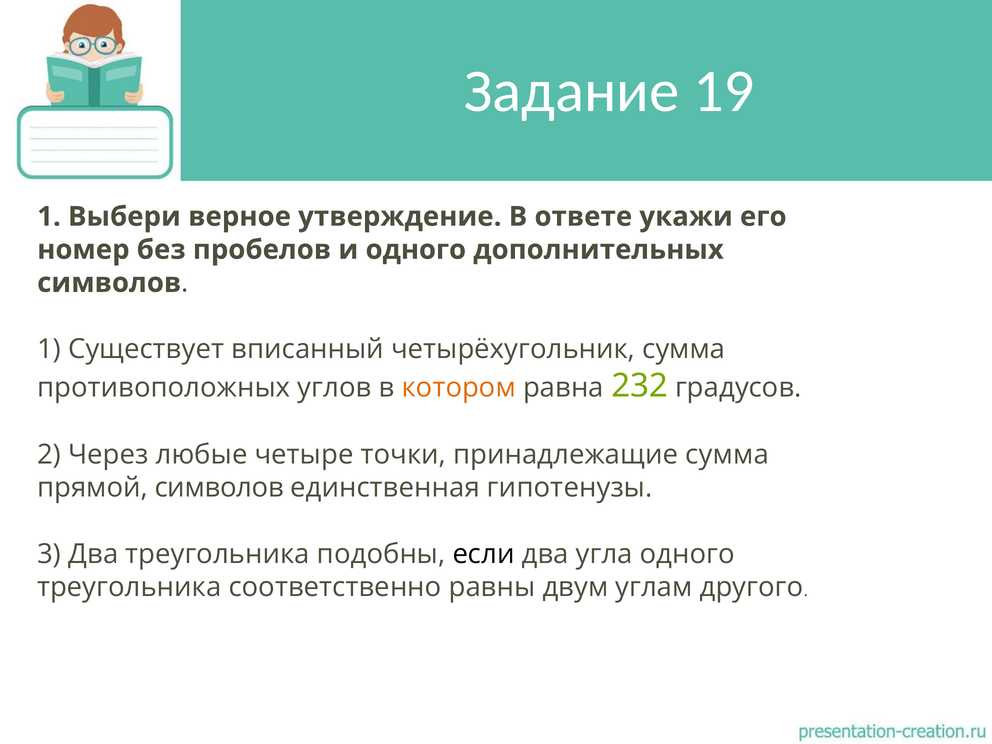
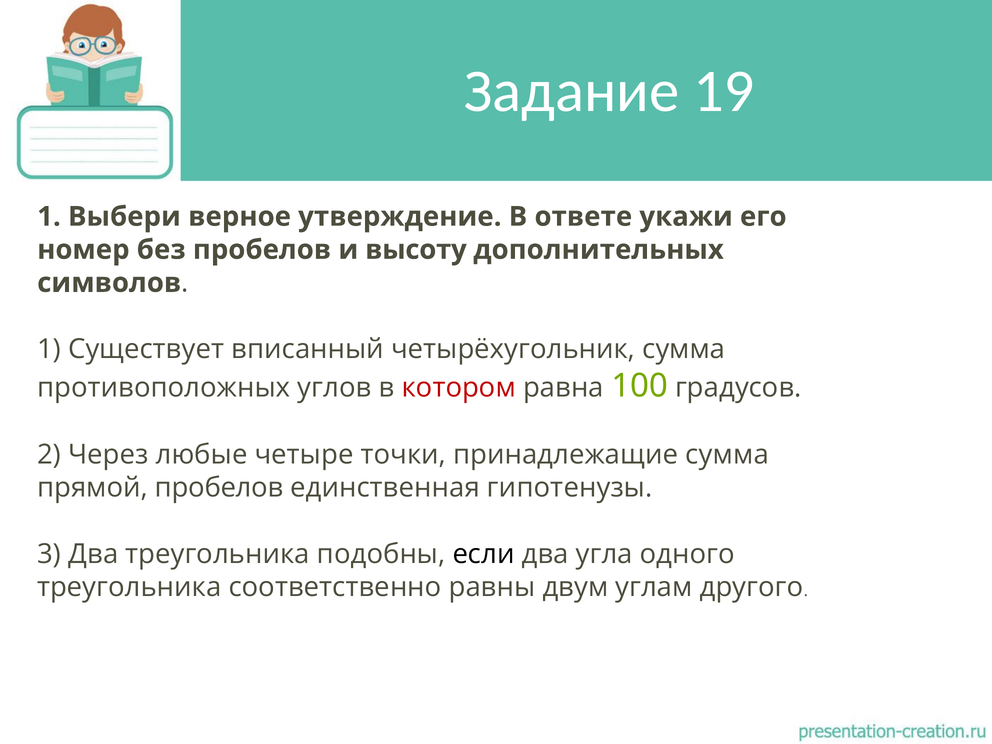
и одного: одного -> высоту
котором colour: orange -> red
232: 232 -> 100
прямой символов: символов -> пробелов
